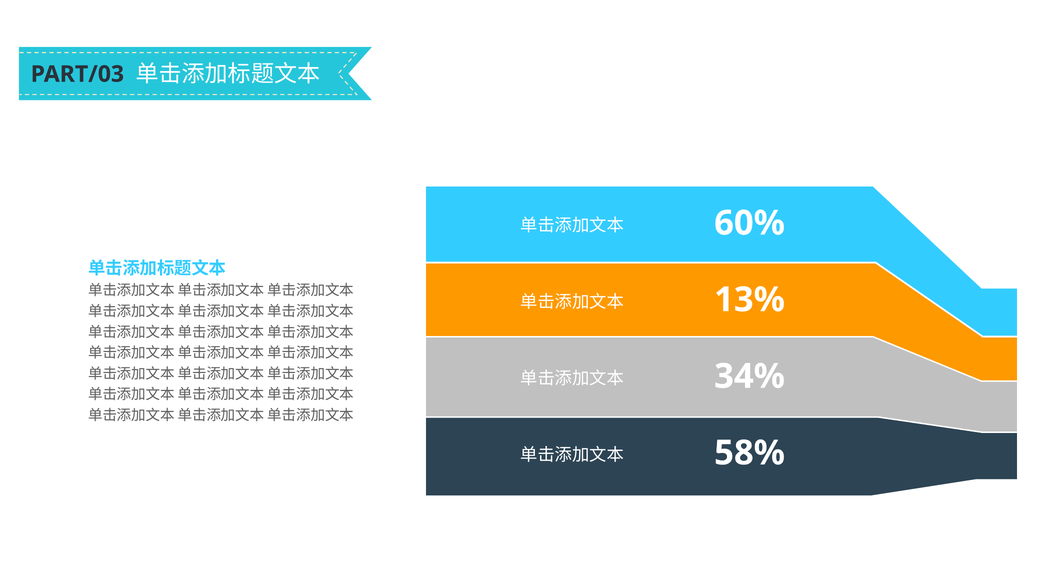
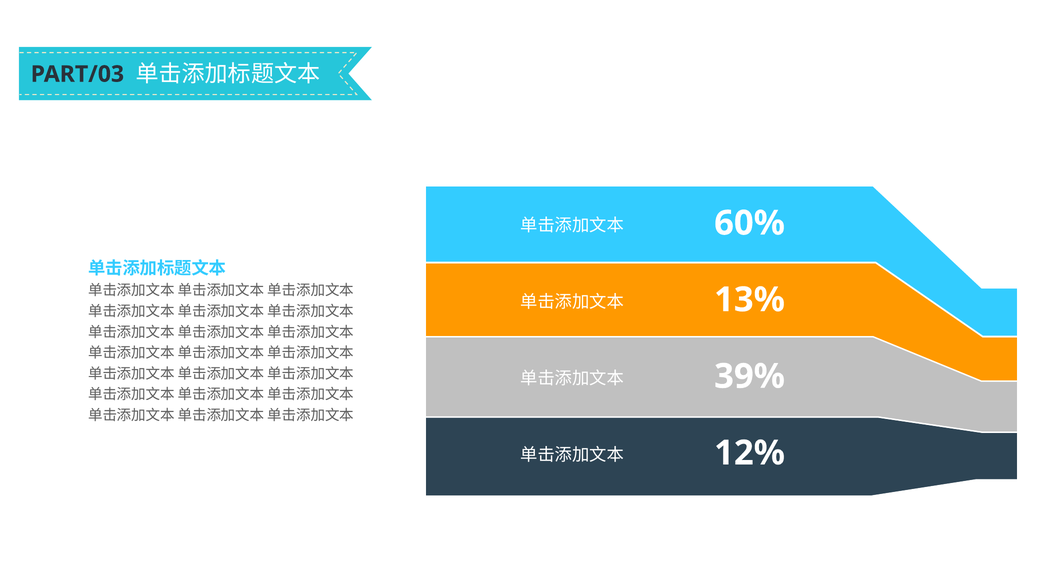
34%: 34% -> 39%
58%: 58% -> 12%
